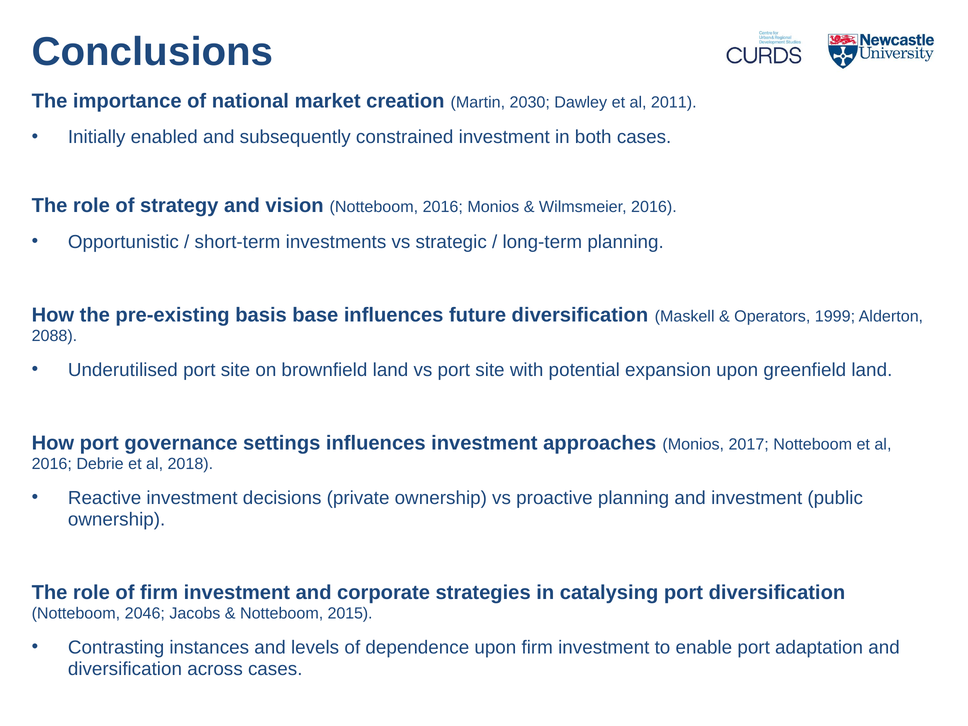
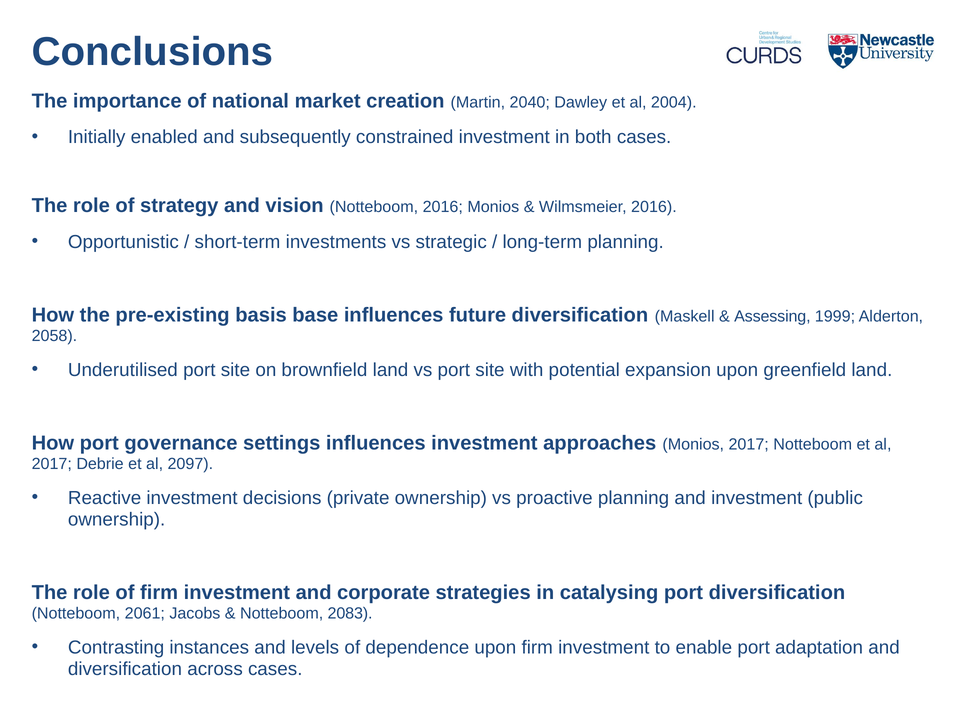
2030: 2030 -> 2040
2011: 2011 -> 2004
Operators: Operators -> Assessing
2088: 2088 -> 2058
2016 at (52, 464): 2016 -> 2017
2018: 2018 -> 2097
2046: 2046 -> 2061
2015: 2015 -> 2083
